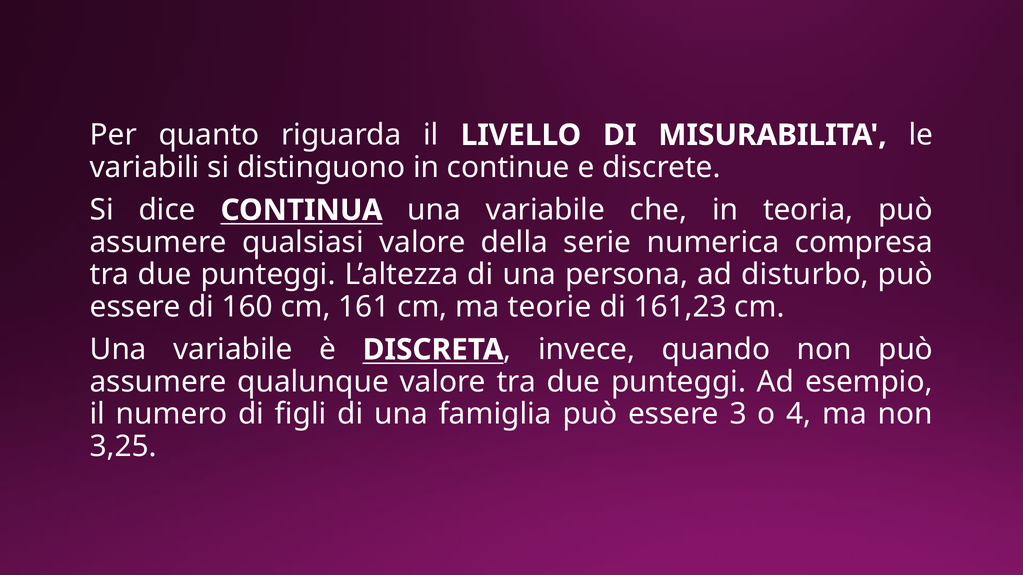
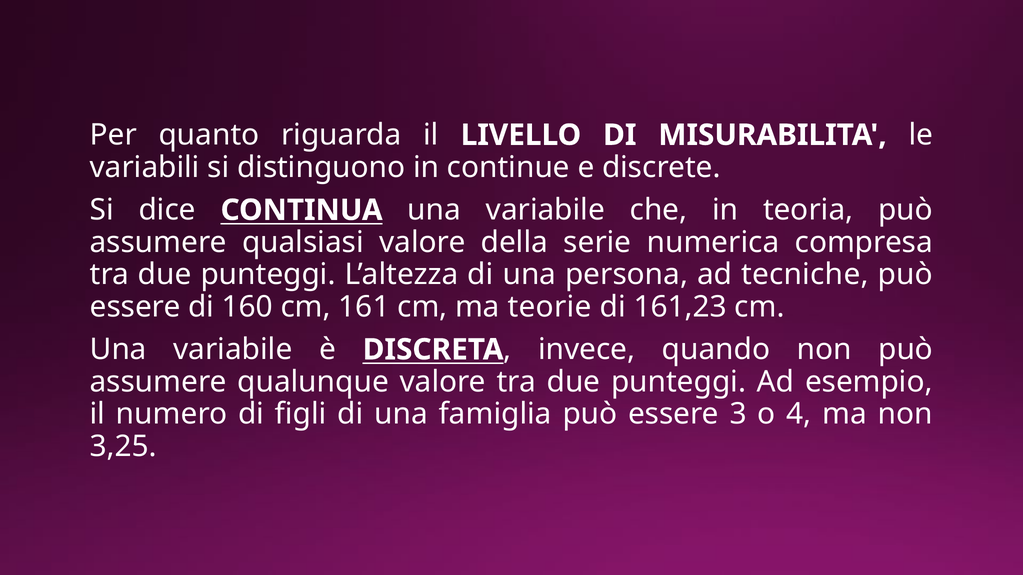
disturbo: disturbo -> tecniche
